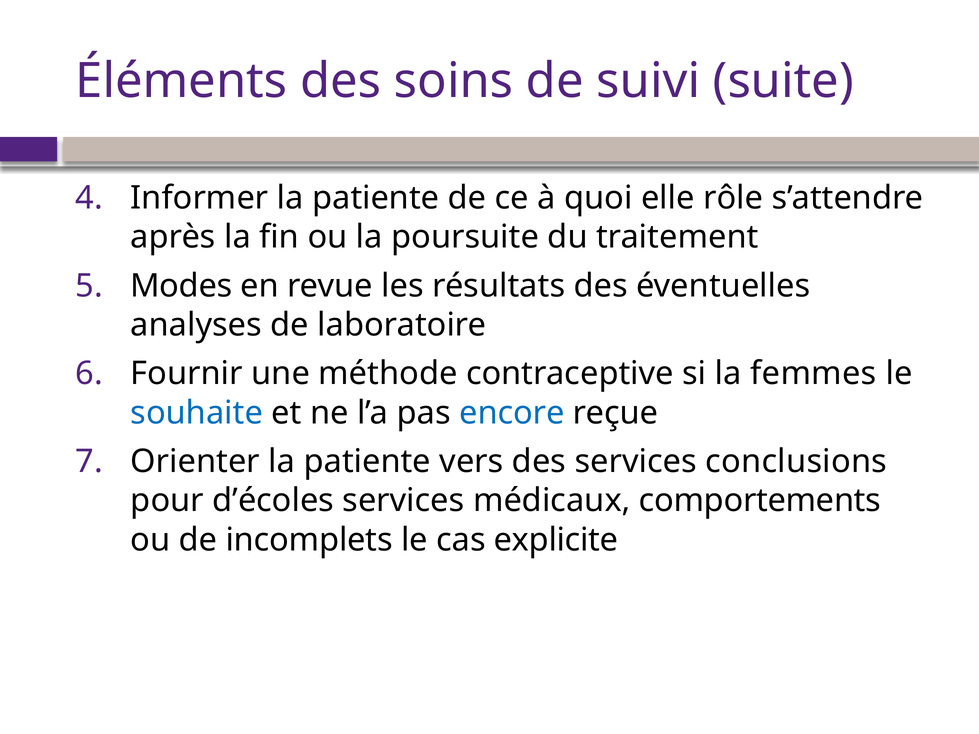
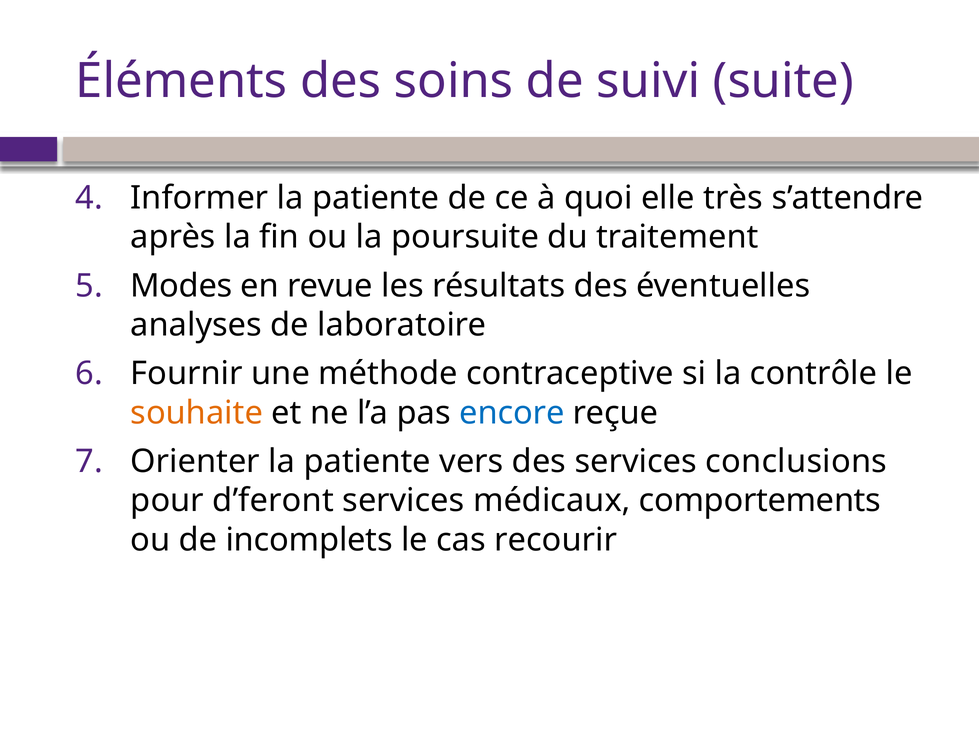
rôle: rôle -> très
femmes: femmes -> contrôle
souhaite colour: blue -> orange
d’écoles: d’écoles -> d’feront
explicite: explicite -> recourir
